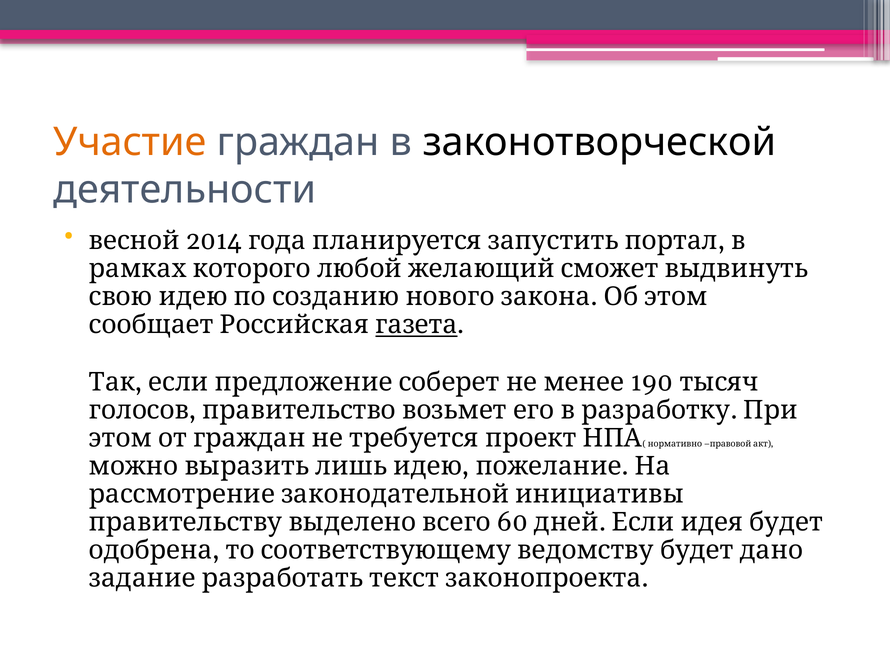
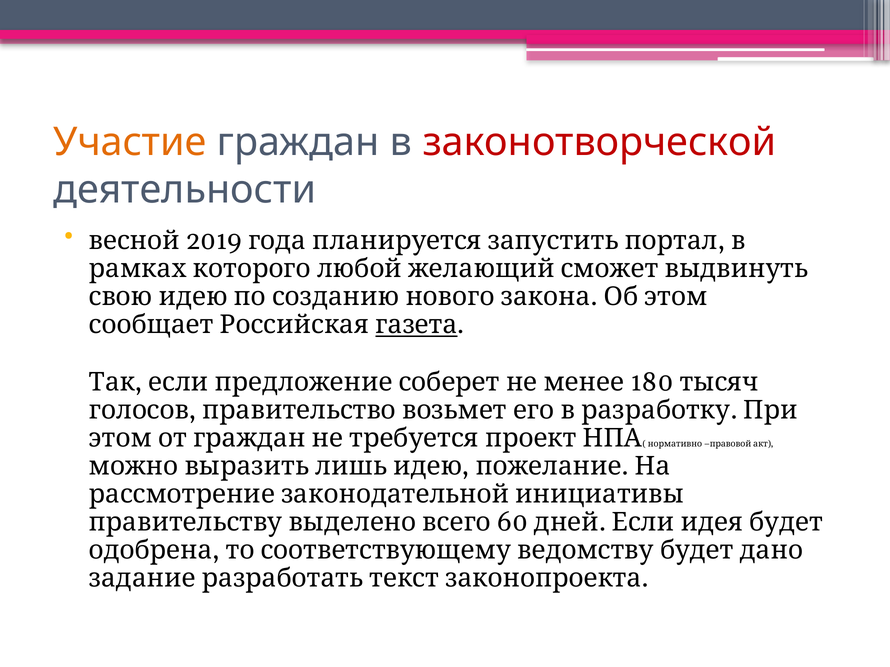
законотворческой colour: black -> red
2014: 2014 -> 2019
190: 190 -> 180
